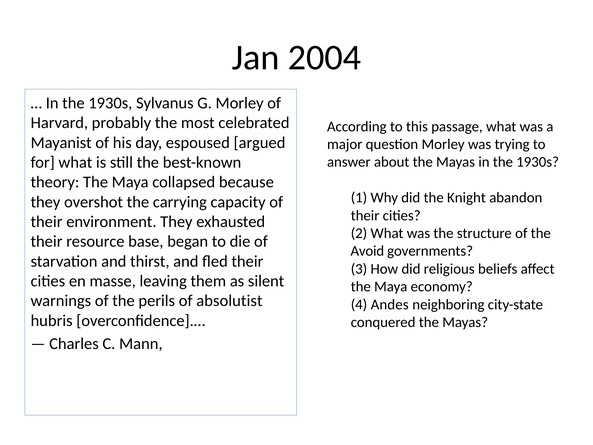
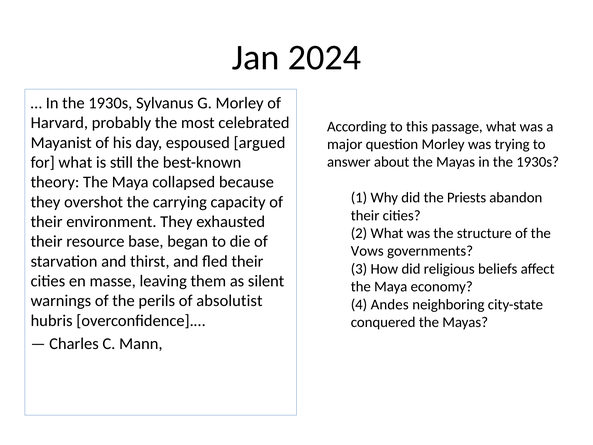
2004: 2004 -> 2024
Knight: Knight -> Priests
Avoid: Avoid -> Vows
